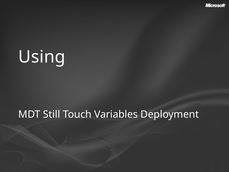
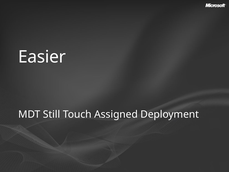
Using: Using -> Easier
Variables: Variables -> Assigned
